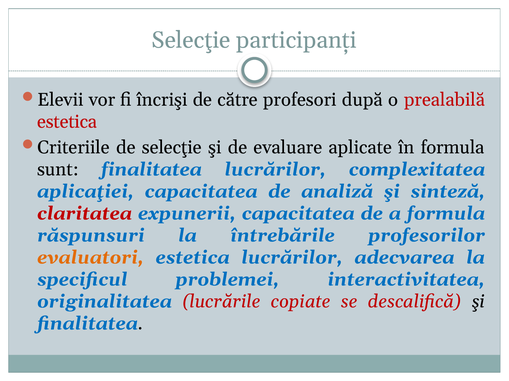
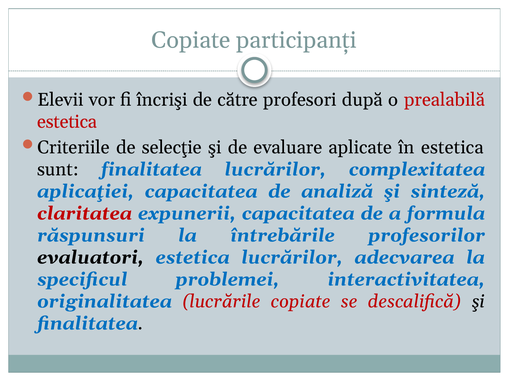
Selecţie at (191, 40): Selecţie -> Copiate
în formula: formula -> estetica
evaluatori colour: orange -> black
